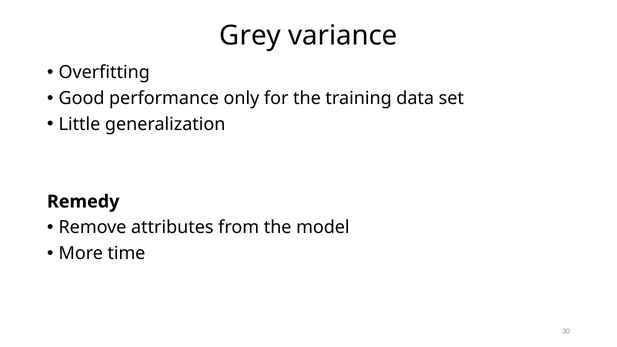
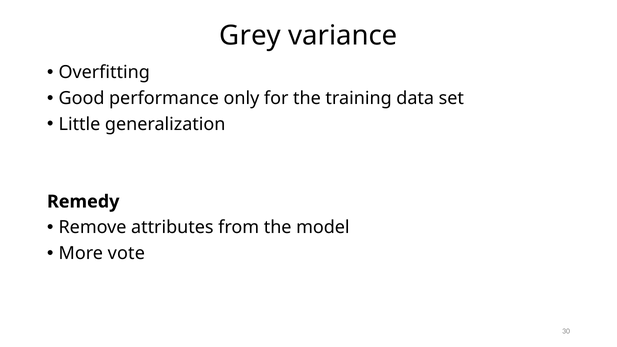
time: time -> vote
